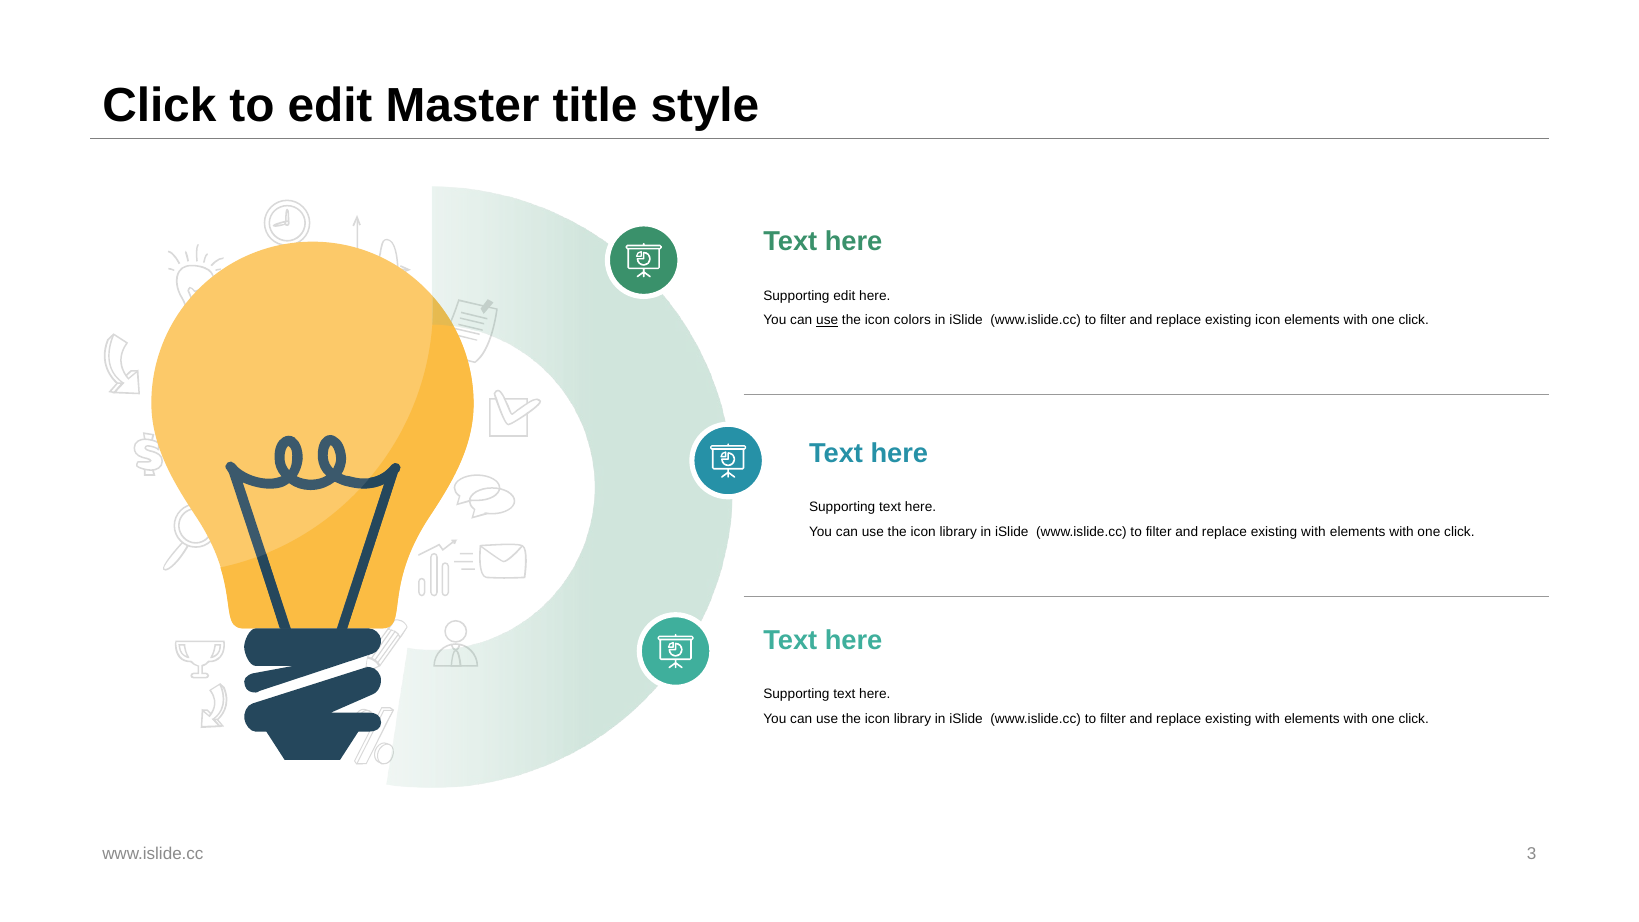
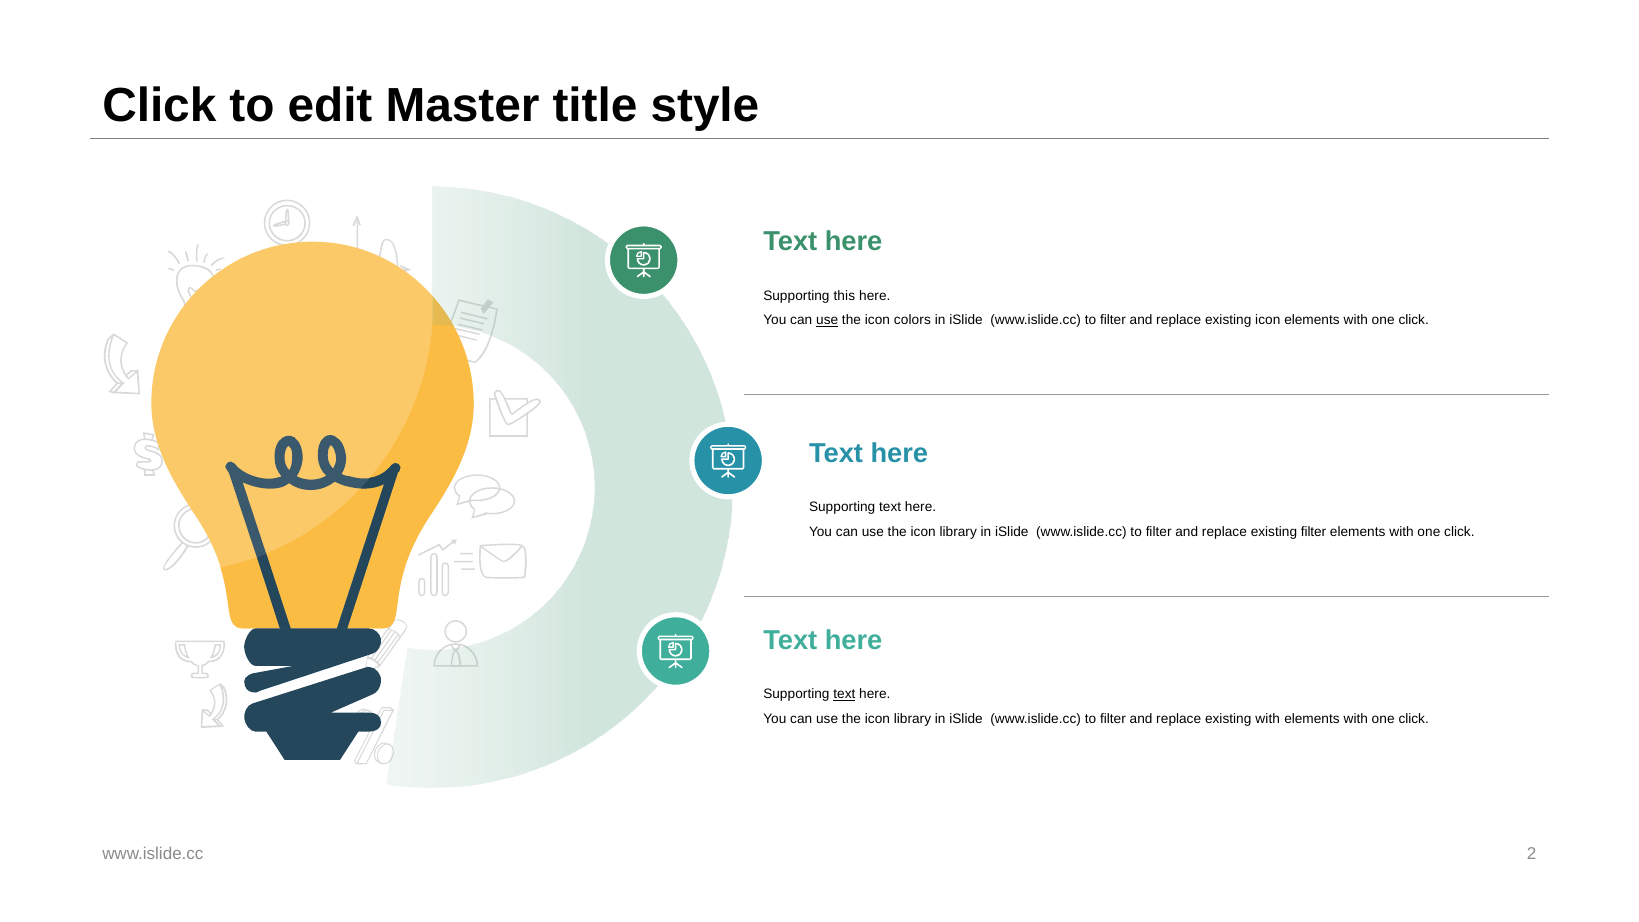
Supporting edit: edit -> this
with at (1313, 532): with -> filter
text at (844, 694) underline: none -> present
3: 3 -> 2
